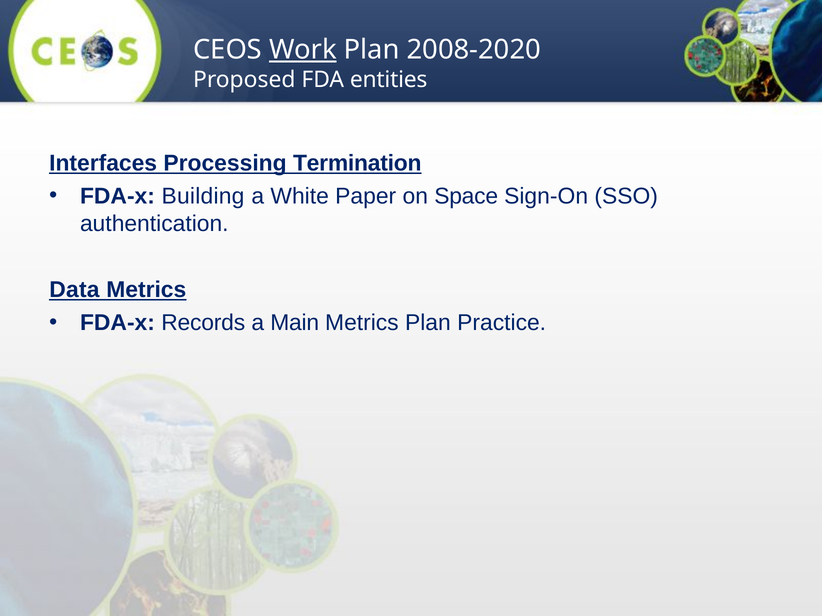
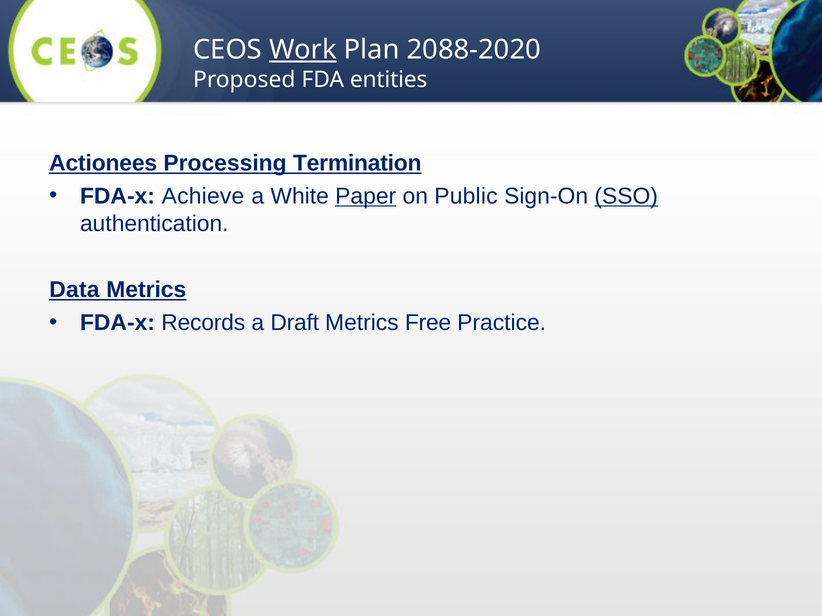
2008-2020: 2008-2020 -> 2088-2020
Interfaces: Interfaces -> Actionees
Building: Building -> Achieve
Paper underline: none -> present
Space: Space -> Public
SSO underline: none -> present
Main: Main -> Draft
Metrics Plan: Plan -> Free
